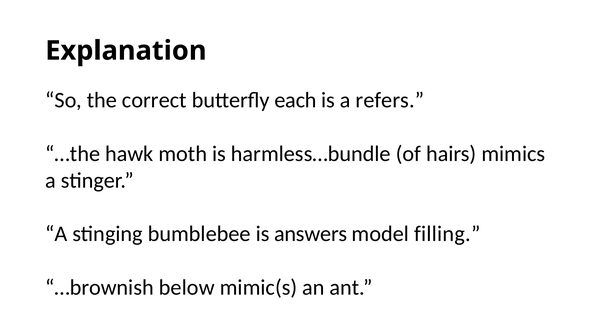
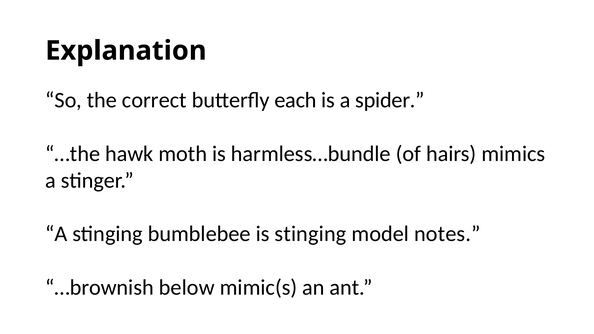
refers: refers -> spider
is answers: answers -> stinging
filling: filling -> notes
